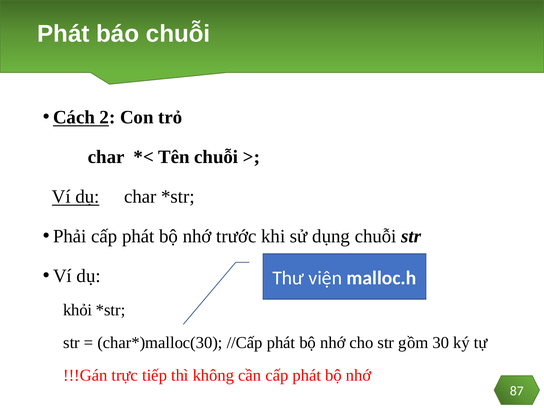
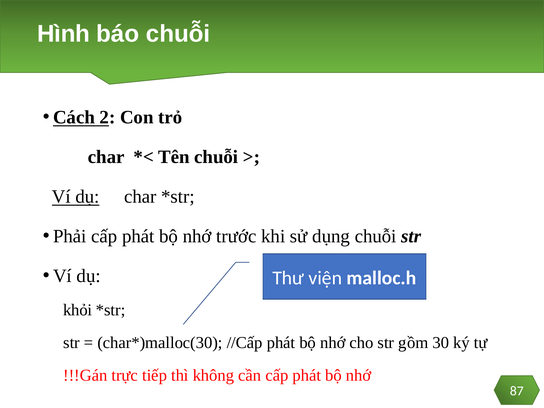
Phát at (63, 34): Phát -> Hình
